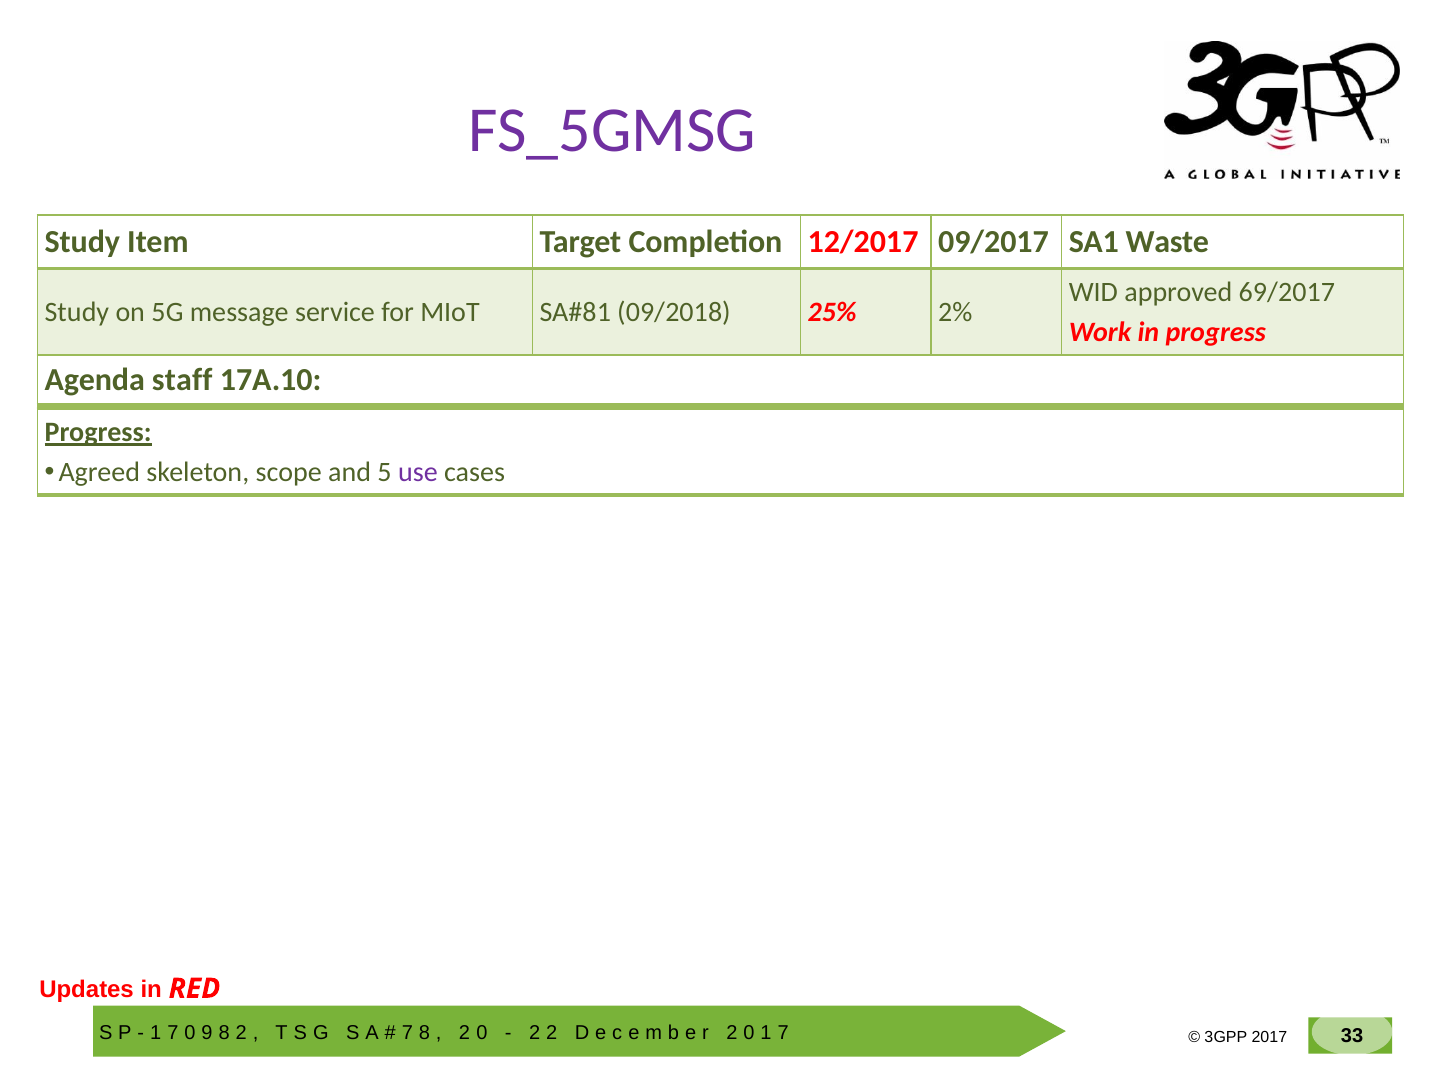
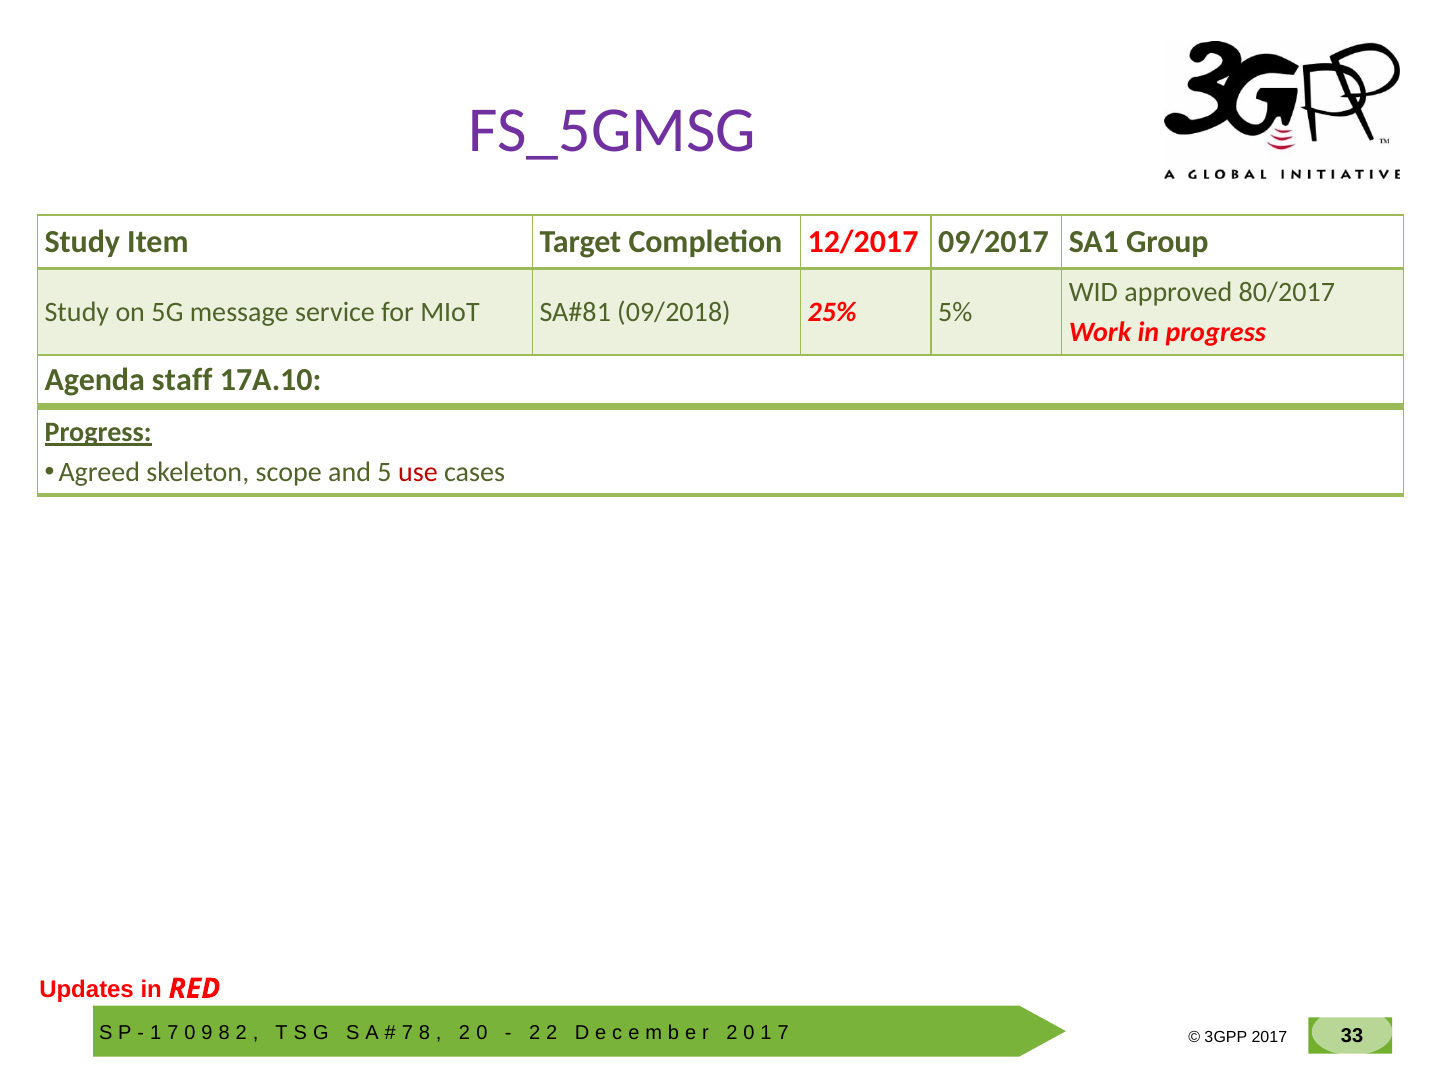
Waste: Waste -> Group
69/2017: 69/2017 -> 80/2017
2%: 2% -> 5%
use colour: purple -> red
